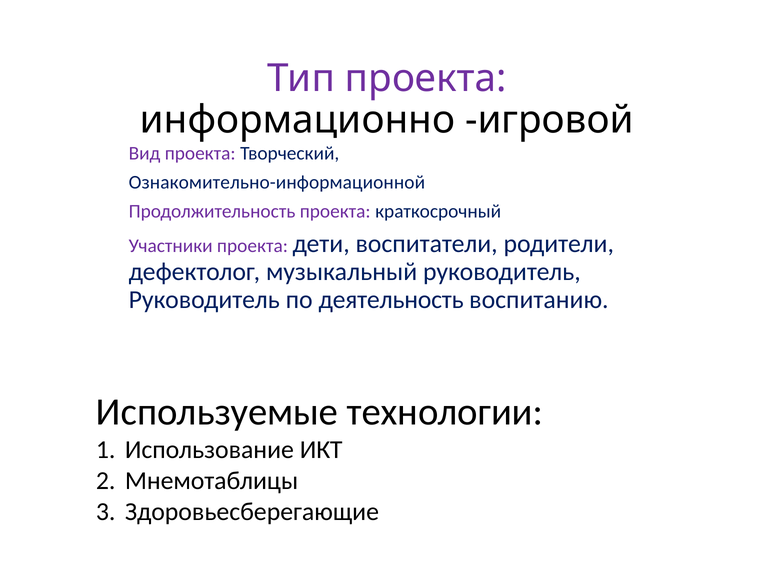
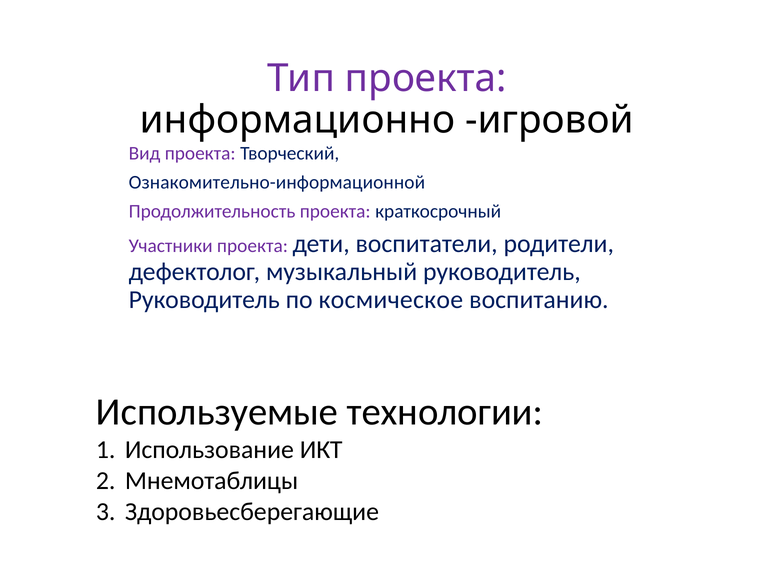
деятельность: деятельность -> космическое
